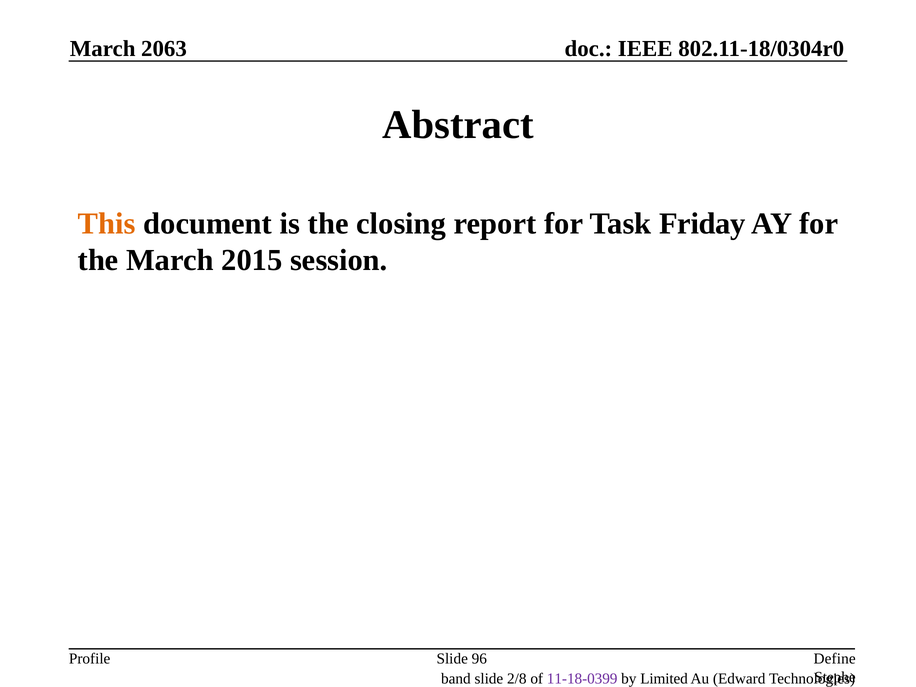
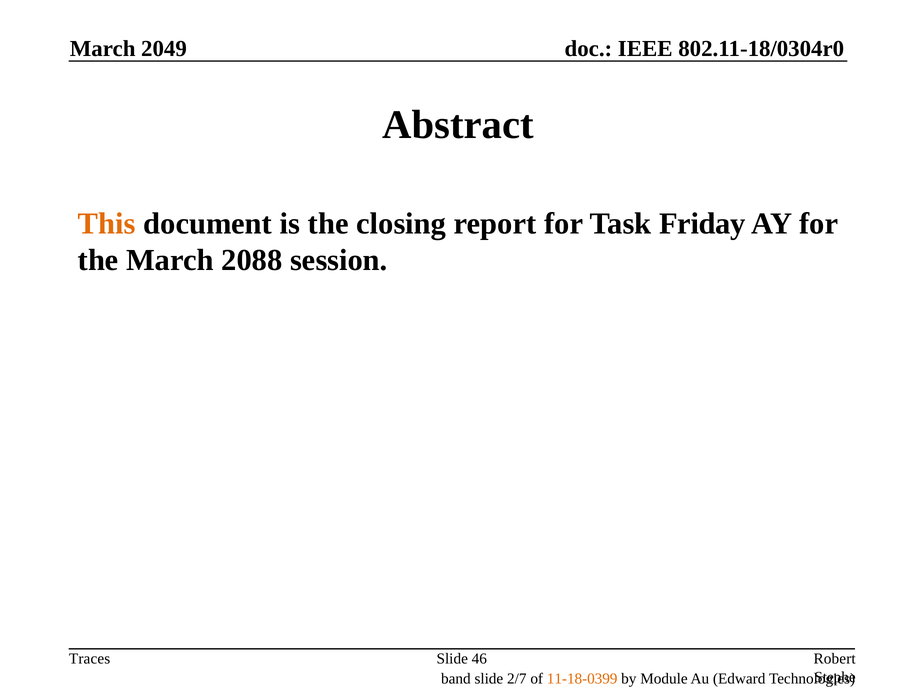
2063: 2063 -> 2049
2015: 2015 -> 2088
Profile: Profile -> Traces
96: 96 -> 46
Define: Define -> Robert
2/8: 2/8 -> 2/7
11-18-0399 colour: purple -> orange
Limited: Limited -> Module
